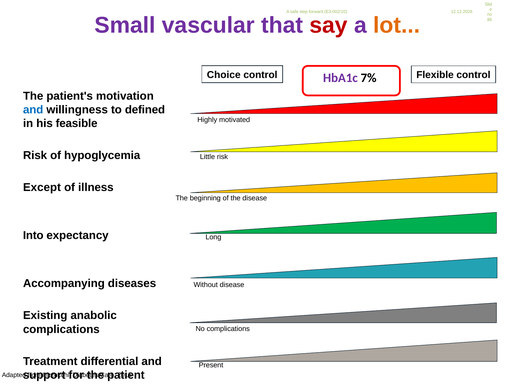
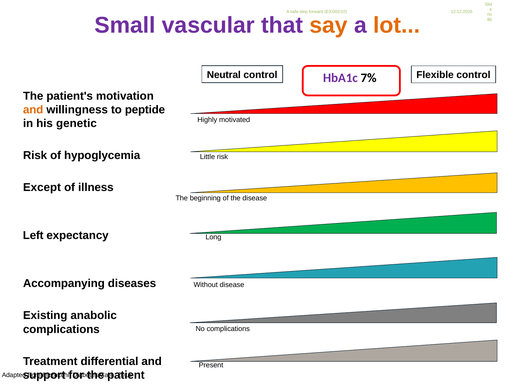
say colour: red -> orange
Choice: Choice -> Neutral
and at (33, 110) colour: blue -> orange
defined: defined -> peptide
feasible: feasible -> genetic
Into: Into -> Left
